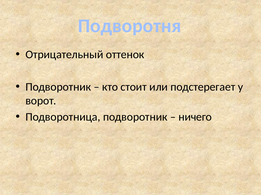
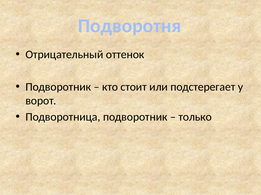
ничего: ничего -> только
